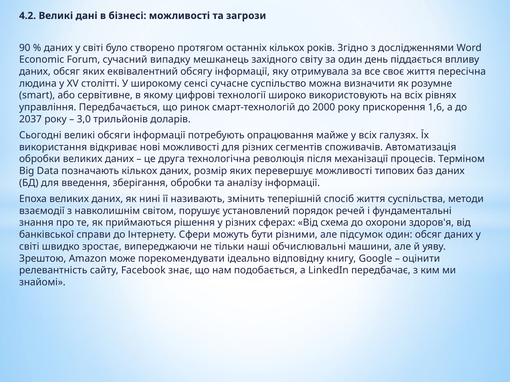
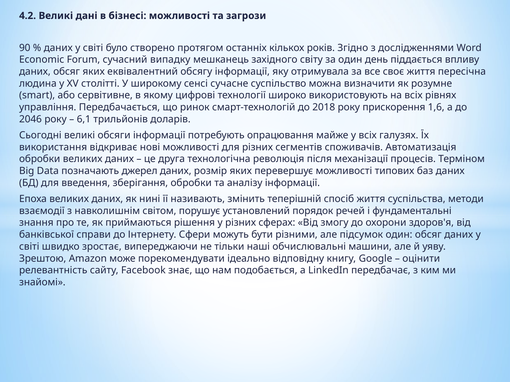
2000: 2000 -> 2018
2037: 2037 -> 2046
3,0: 3,0 -> 6,1
позначають кількох: кількох -> джерел
схема: схема -> змогу
